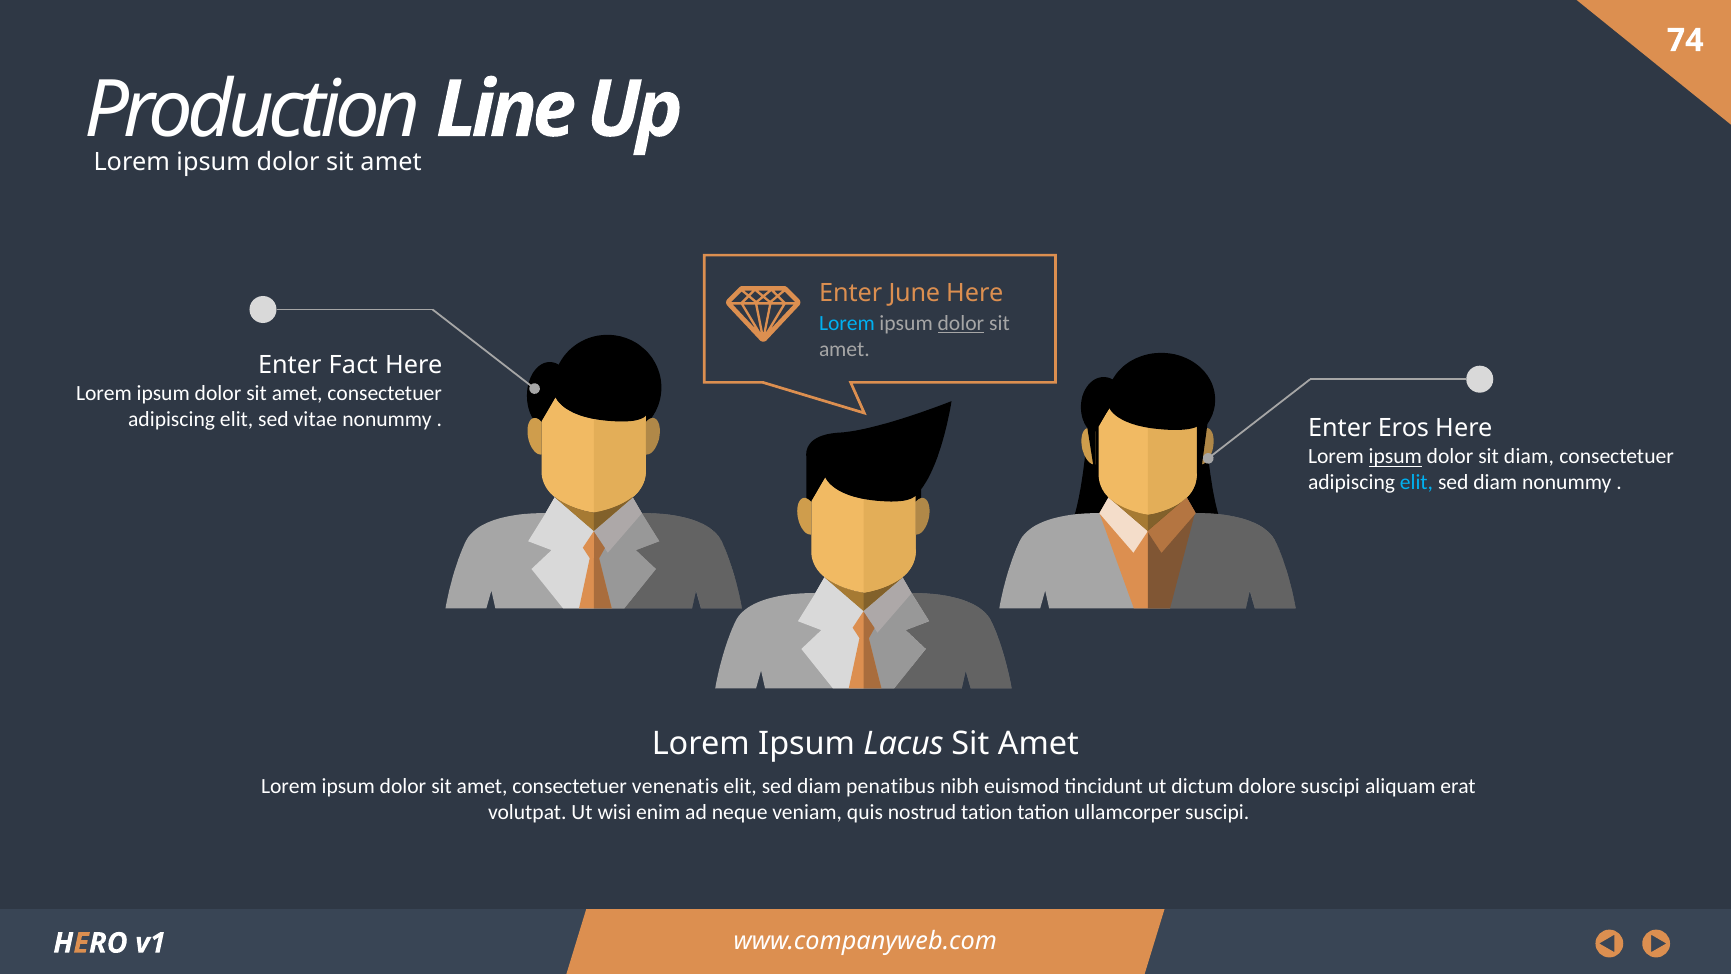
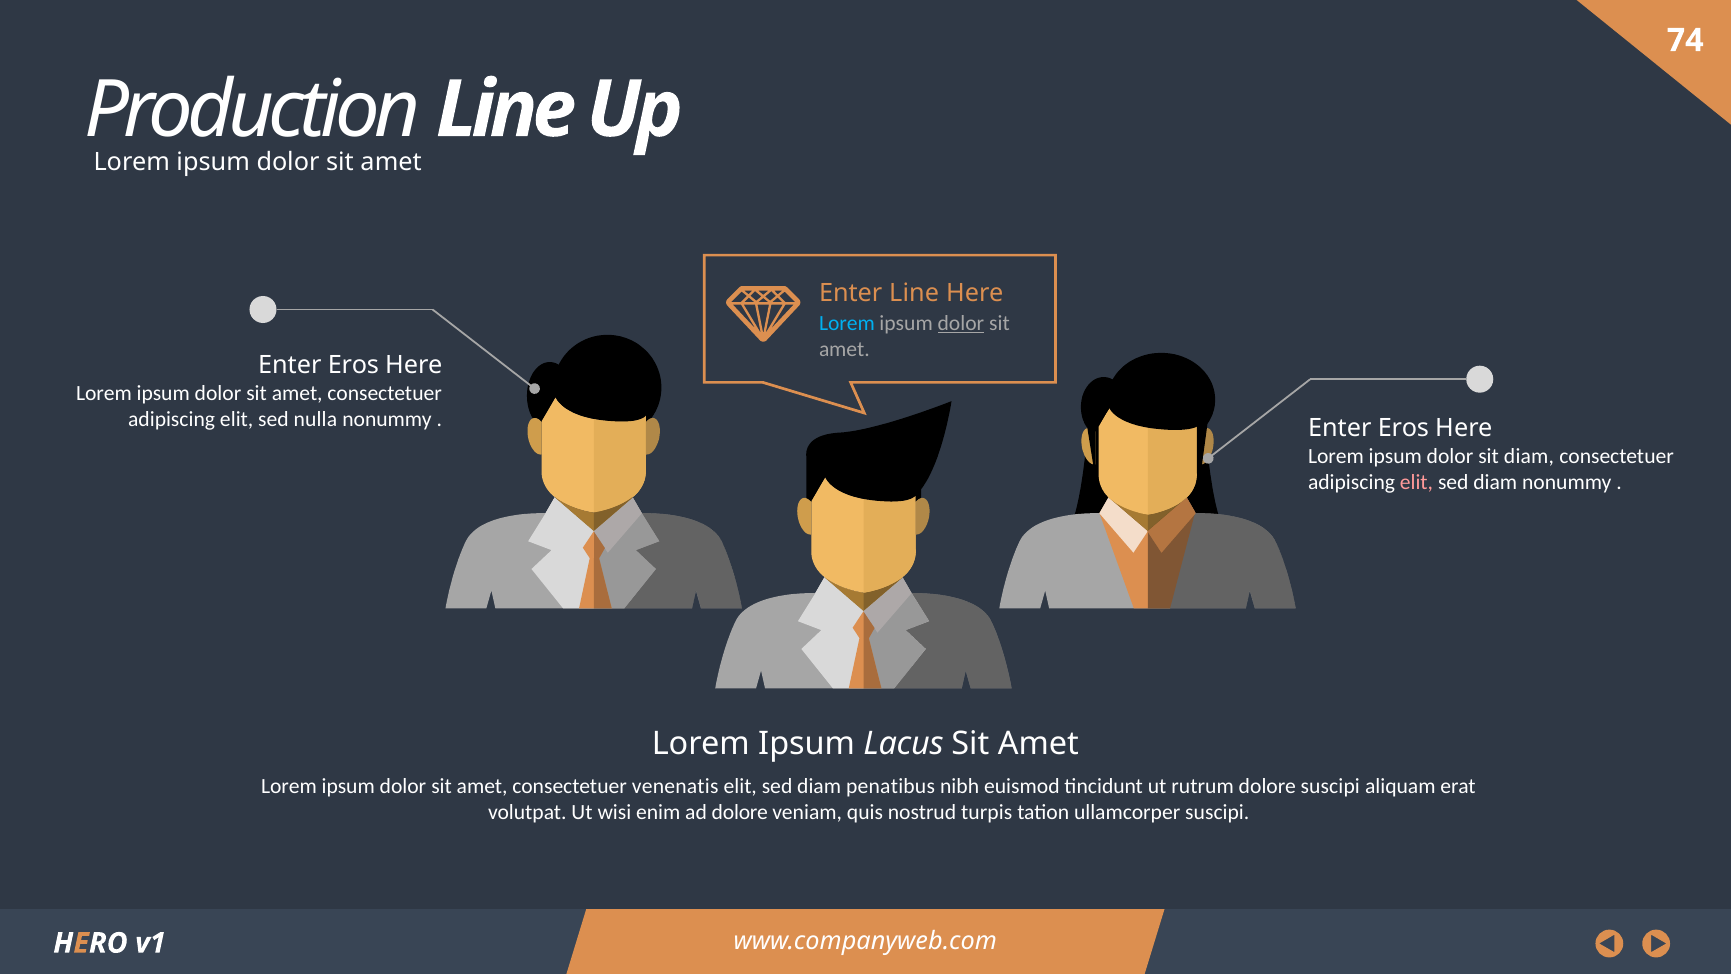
Enter June: June -> Line
Fact at (353, 365): Fact -> Eros
vitae: vitae -> nulla
ipsum at (1395, 457) underline: present -> none
elit at (1416, 483) colour: light blue -> pink
dictum: dictum -> rutrum
ad neque: neque -> dolore
nostrud tation: tation -> turpis
